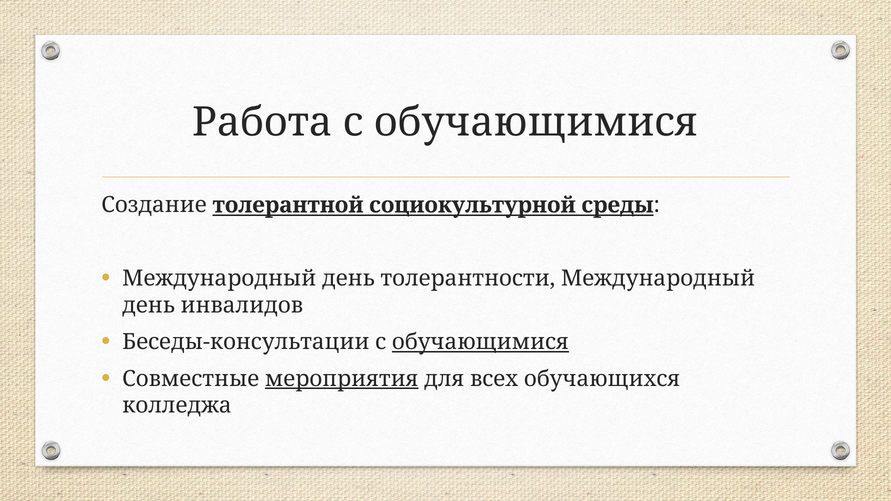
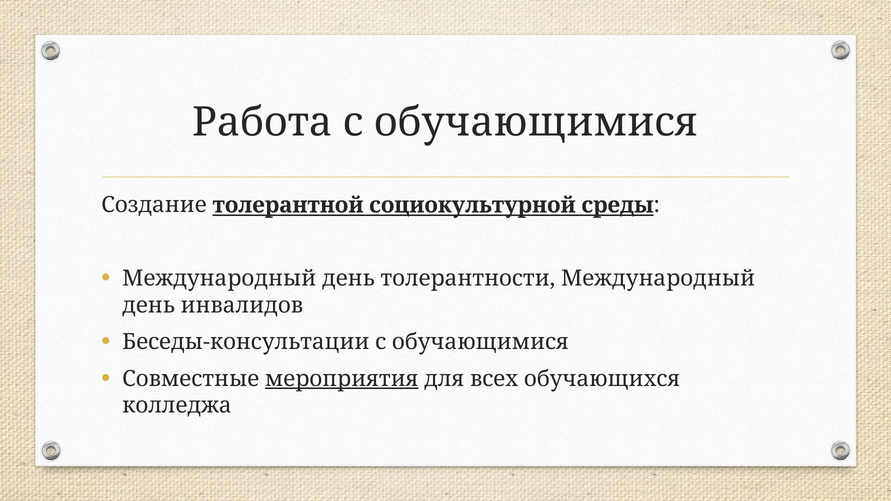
обучающимися at (480, 342) underline: present -> none
